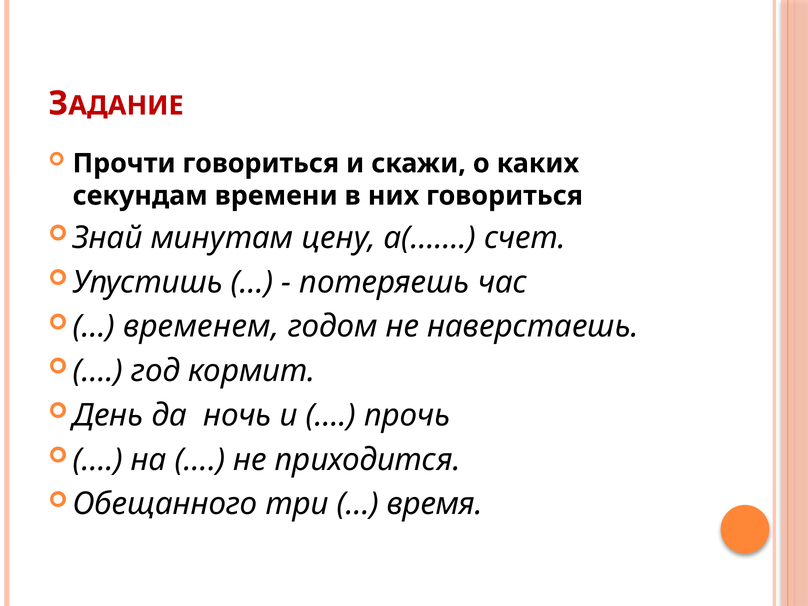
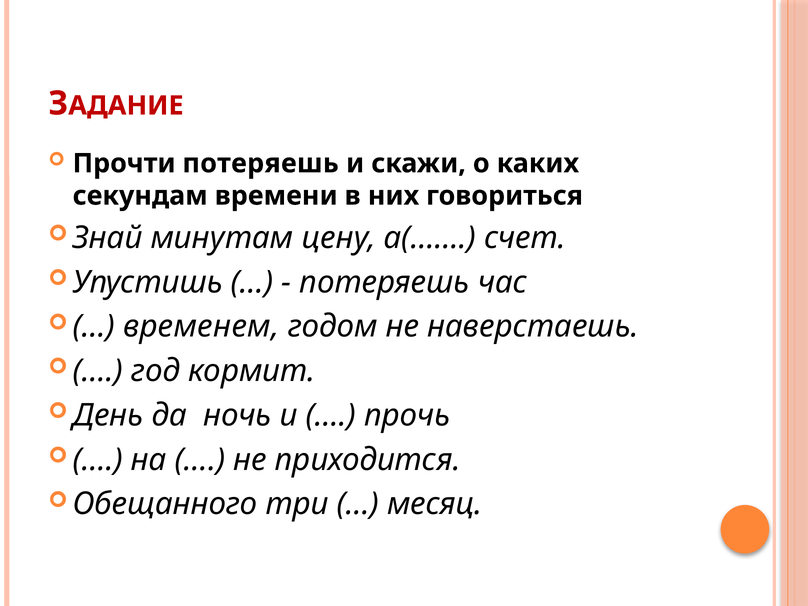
Прочти говориться: говориться -> потеряешь
время: время -> месяц
